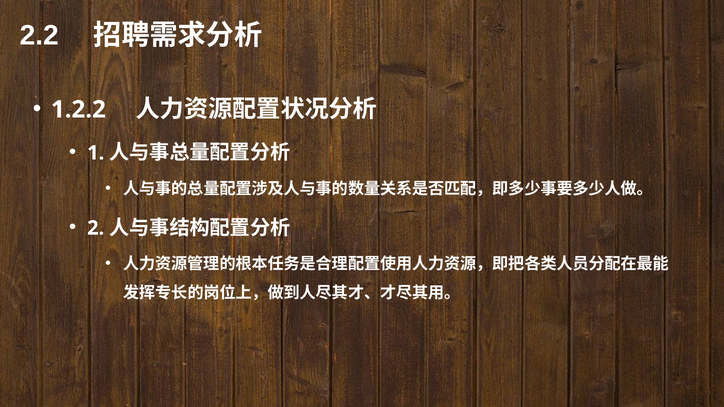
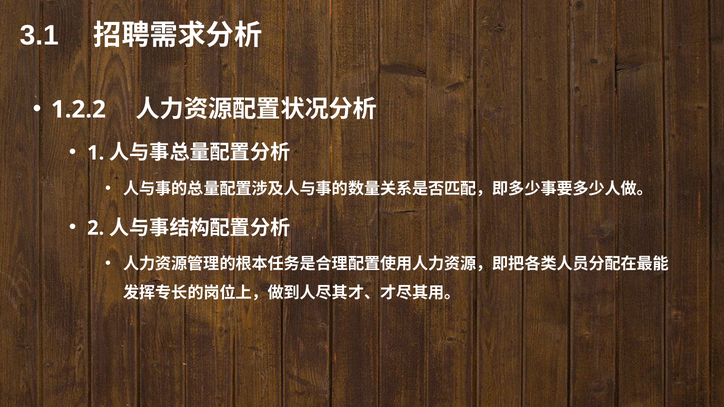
2.2: 2.2 -> 3.1
